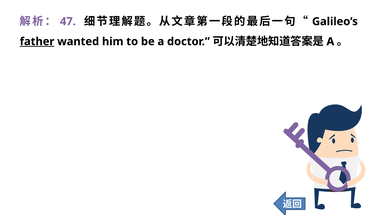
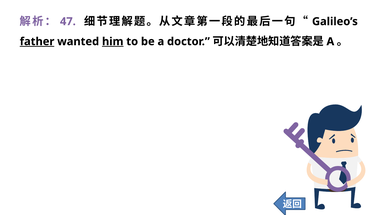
him underline: none -> present
